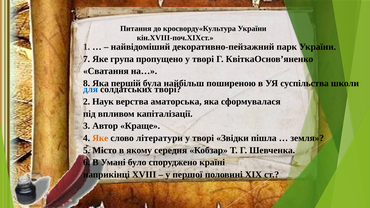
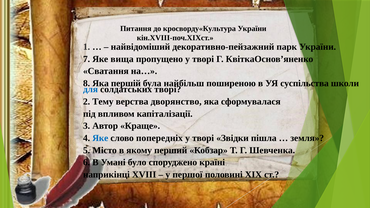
група: група -> вища
Наук: Наук -> Тему
аматорська: аматорська -> дворянство
Яке at (100, 138) colour: orange -> blue
літератури: літератури -> попередніх
середня: середня -> перший
